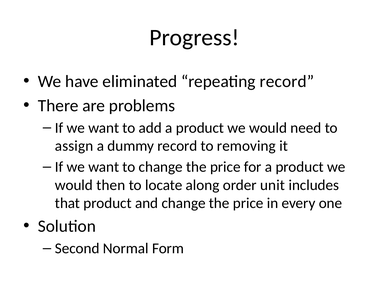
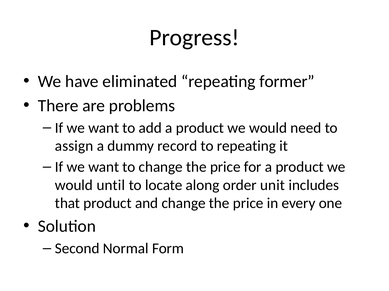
repeating record: record -> former
to removing: removing -> repeating
then: then -> until
